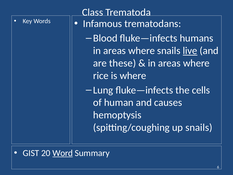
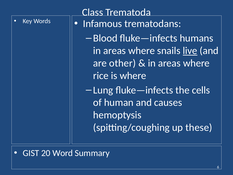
these: these -> other
up snails: snails -> these
Word underline: present -> none
